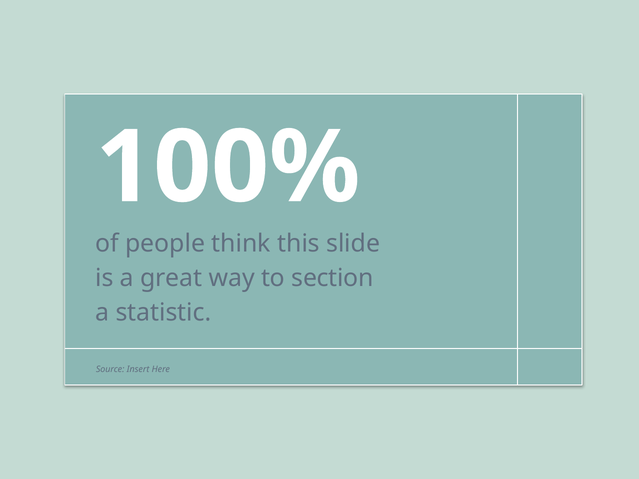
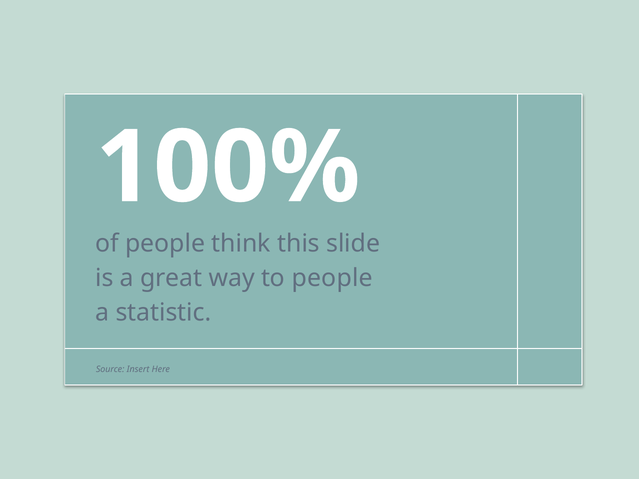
to section: section -> people
